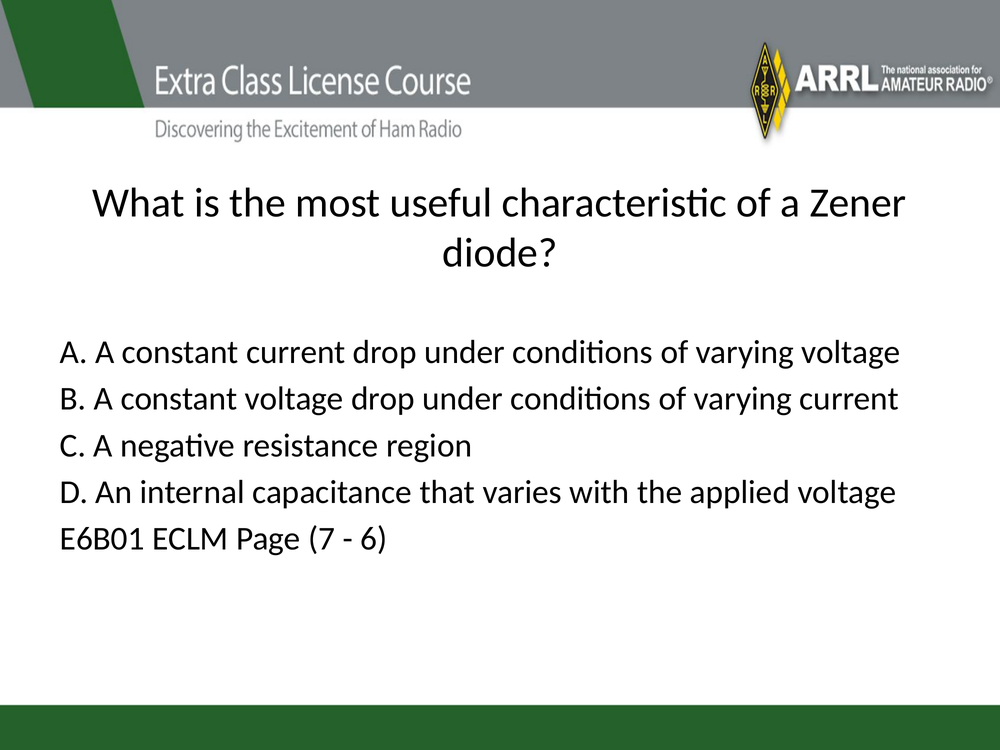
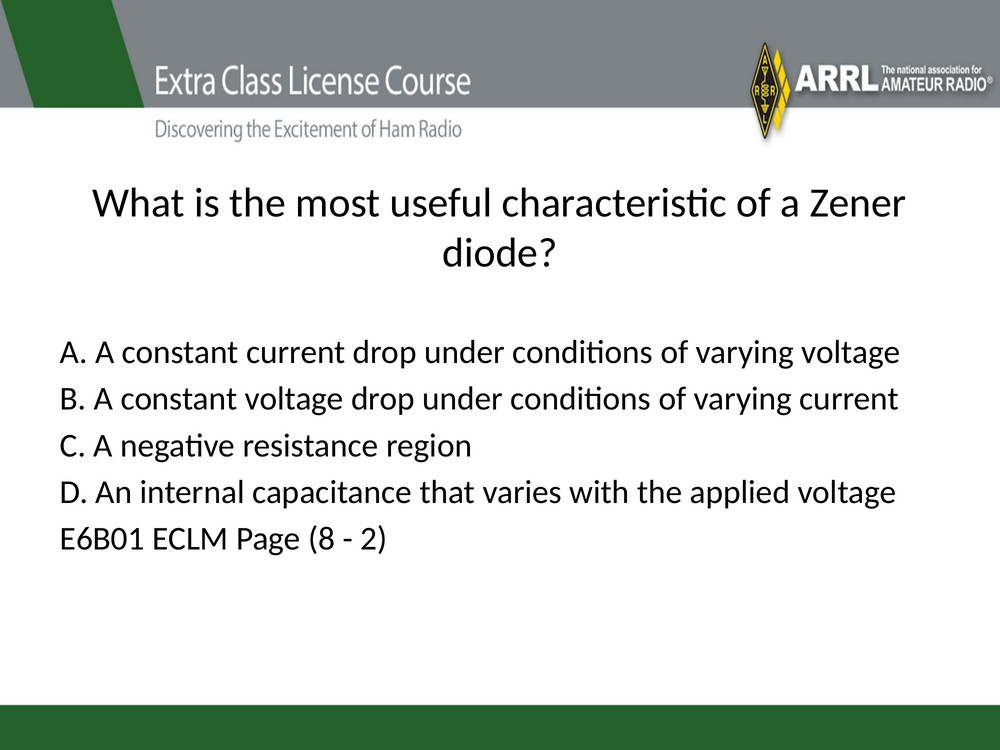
7: 7 -> 8
6: 6 -> 2
